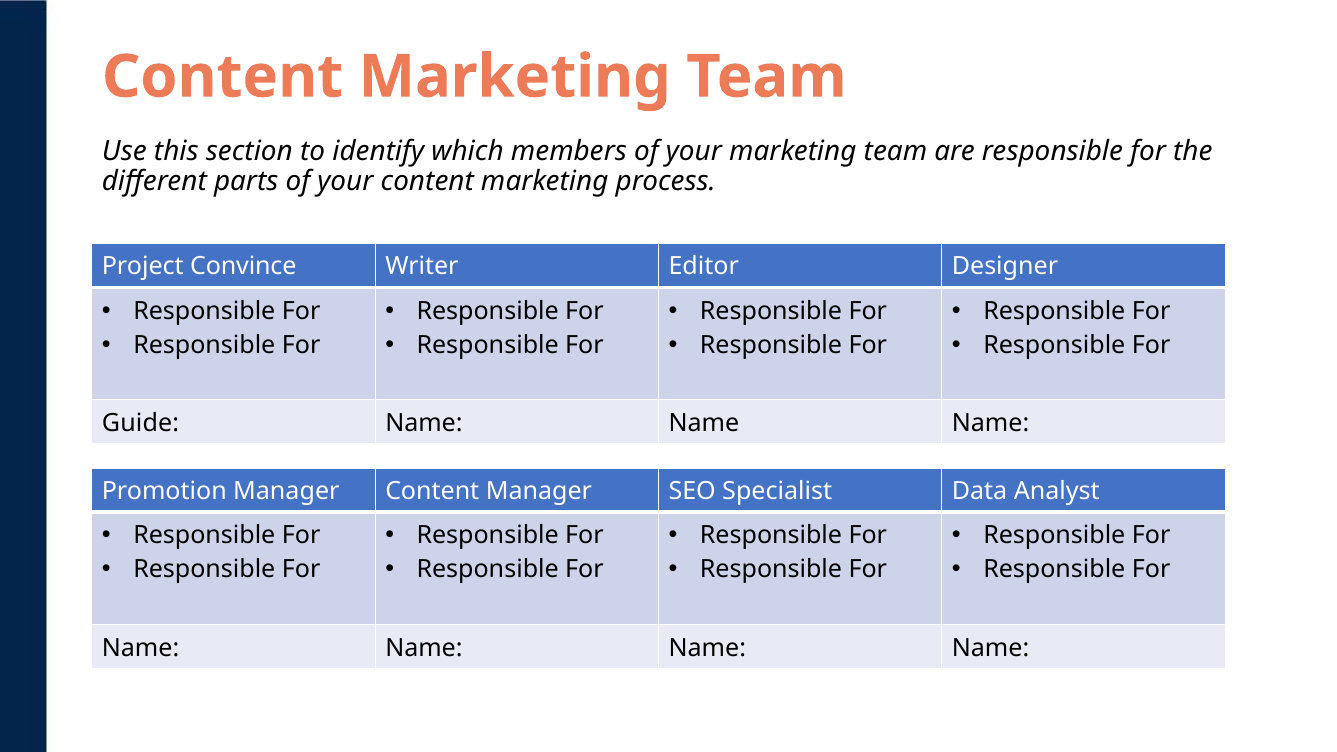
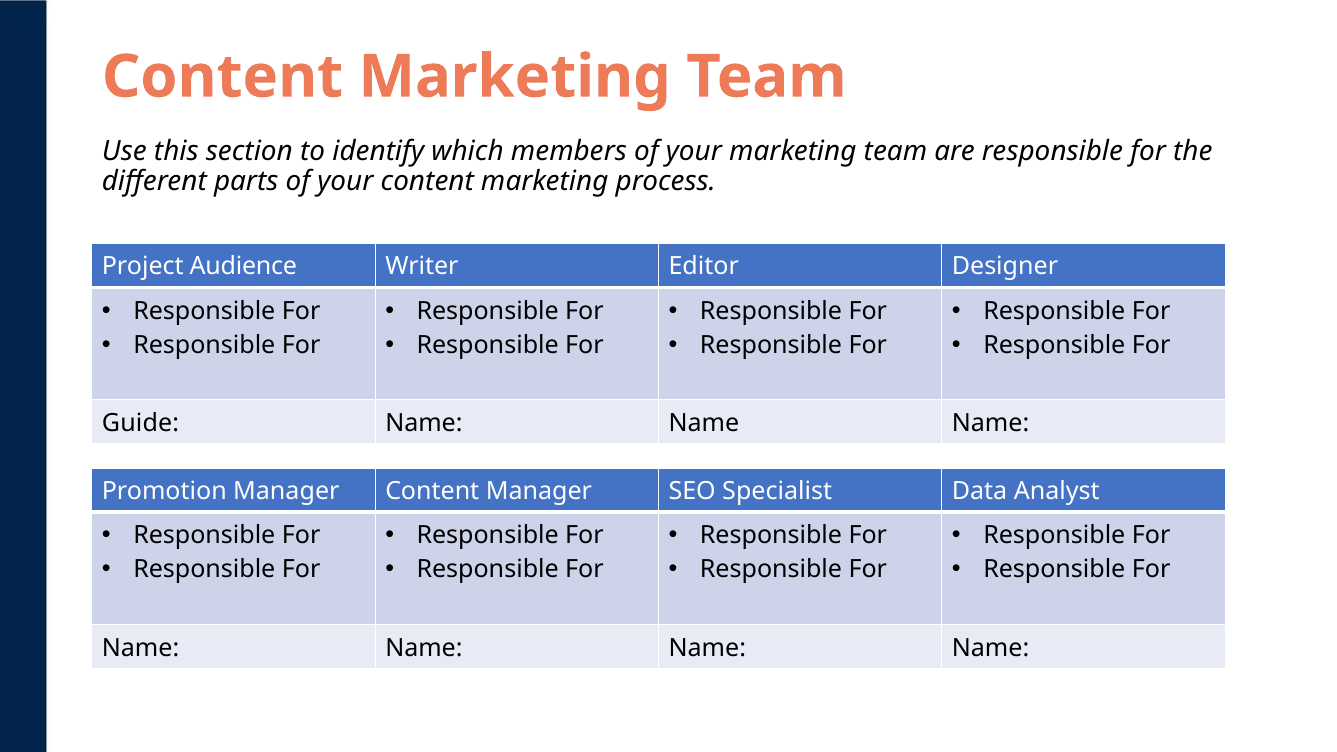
Convince: Convince -> Audience
